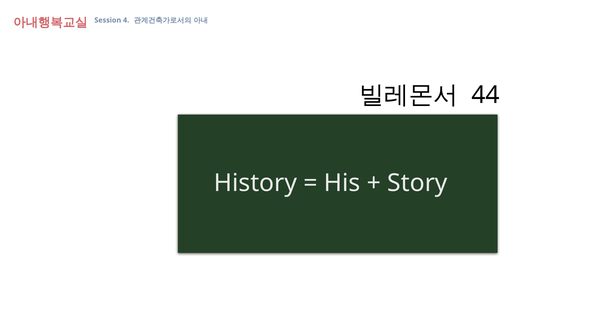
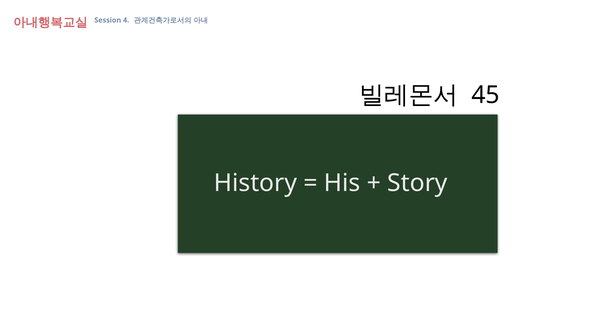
44: 44 -> 45
